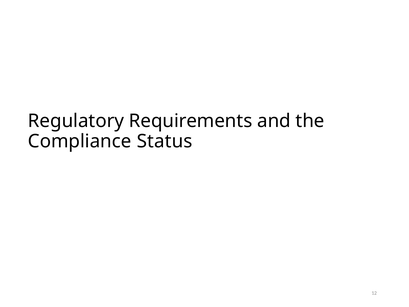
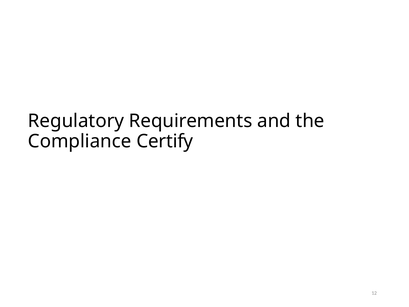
Status: Status -> Certify
